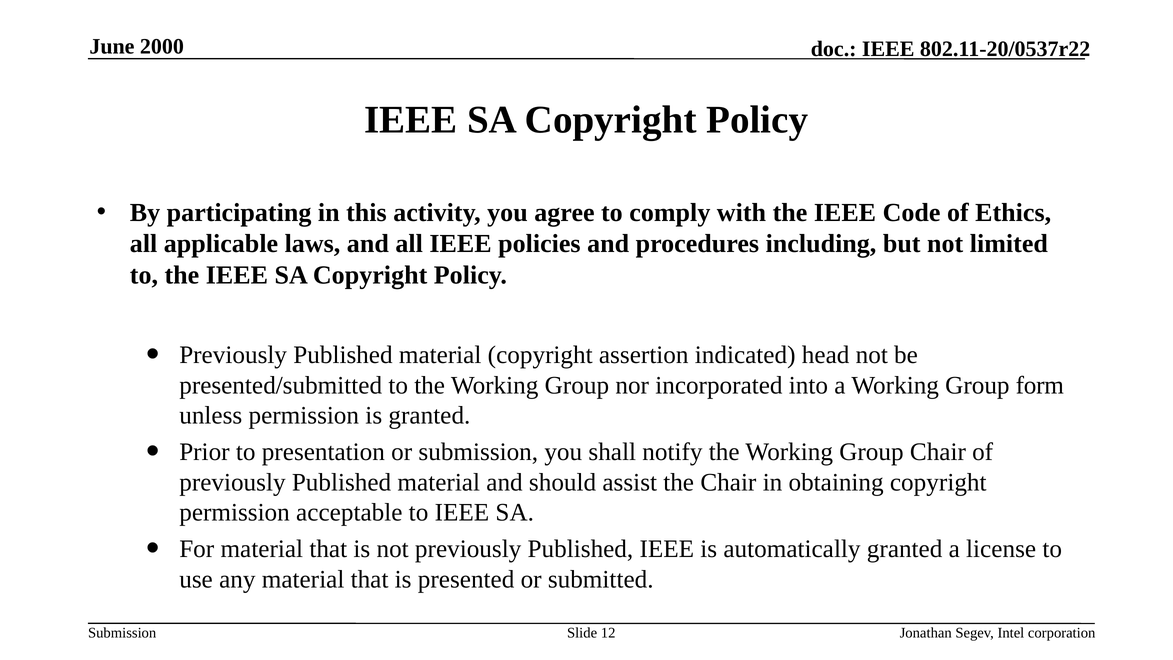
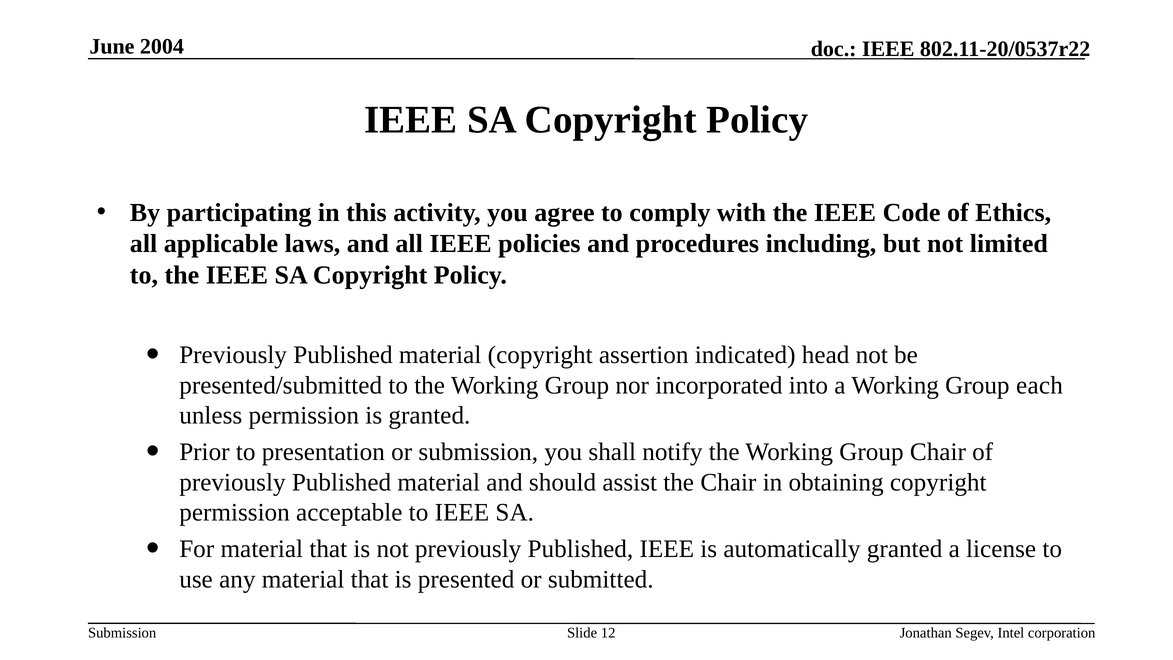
2000: 2000 -> 2004
form: form -> each
